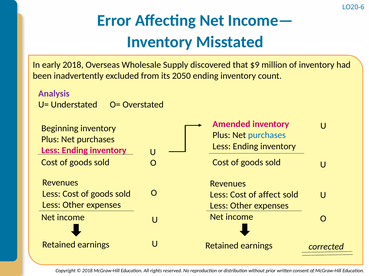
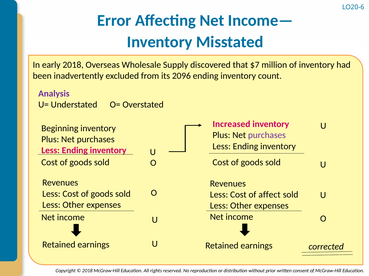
$9: $9 -> $7
2050: 2050 -> 2096
Amended: Amended -> Increased
purchases at (267, 136) colour: blue -> purple
